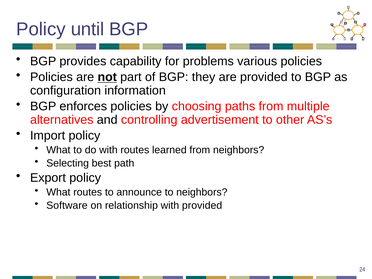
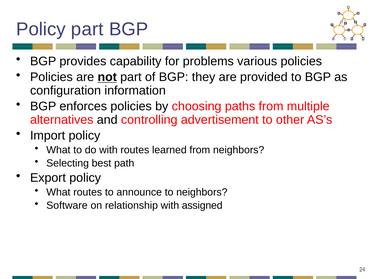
Policy until: until -> part
with provided: provided -> assigned
